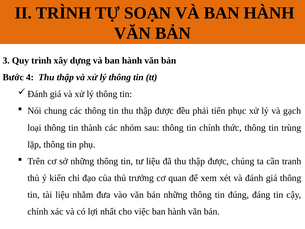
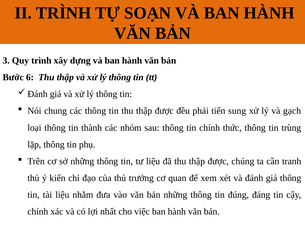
4: 4 -> 6
phục: phục -> sung
